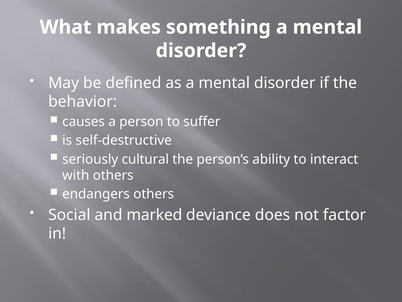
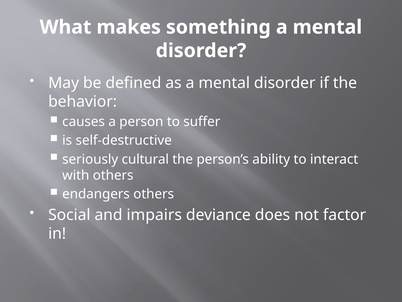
marked: marked -> impairs
